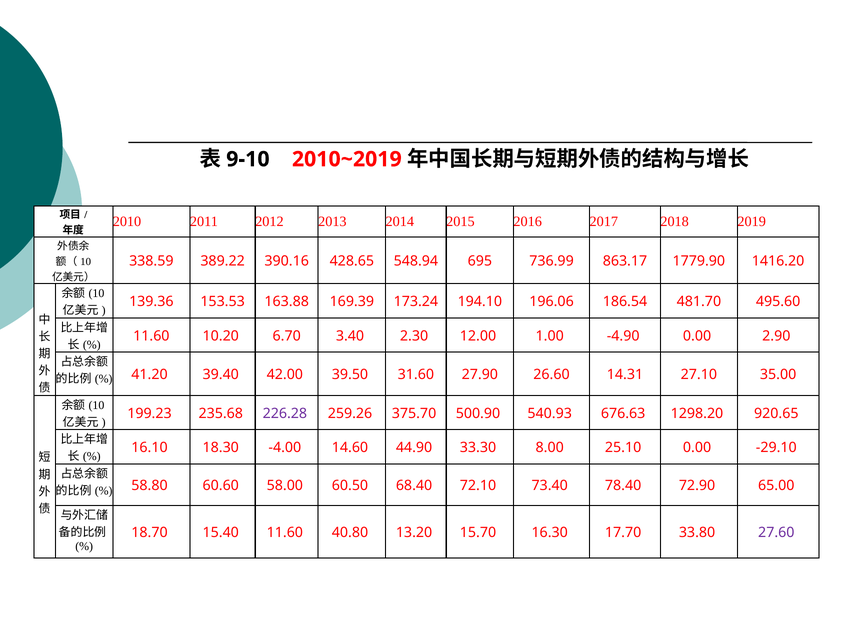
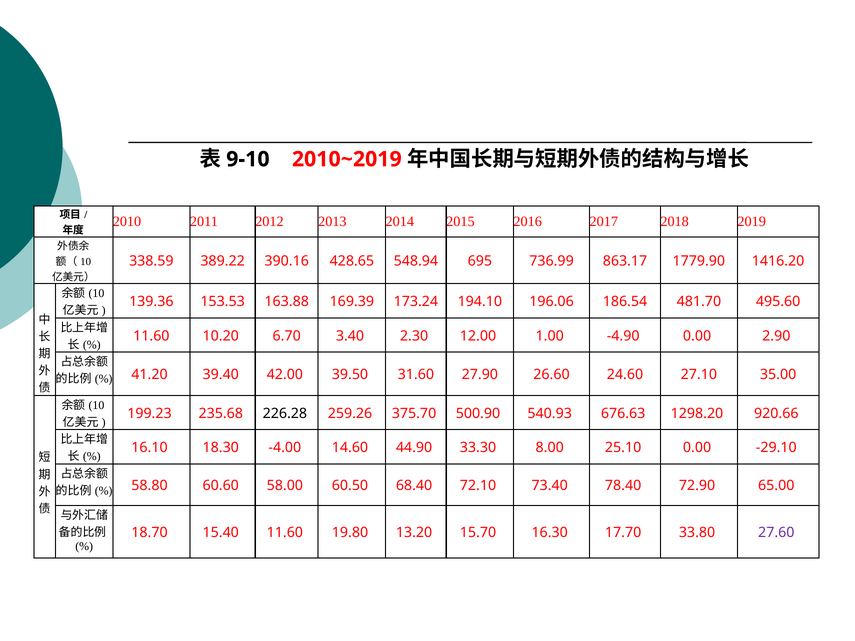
14.31: 14.31 -> 24.60
226.28 colour: purple -> black
920.65: 920.65 -> 920.66
40.80: 40.80 -> 19.80
